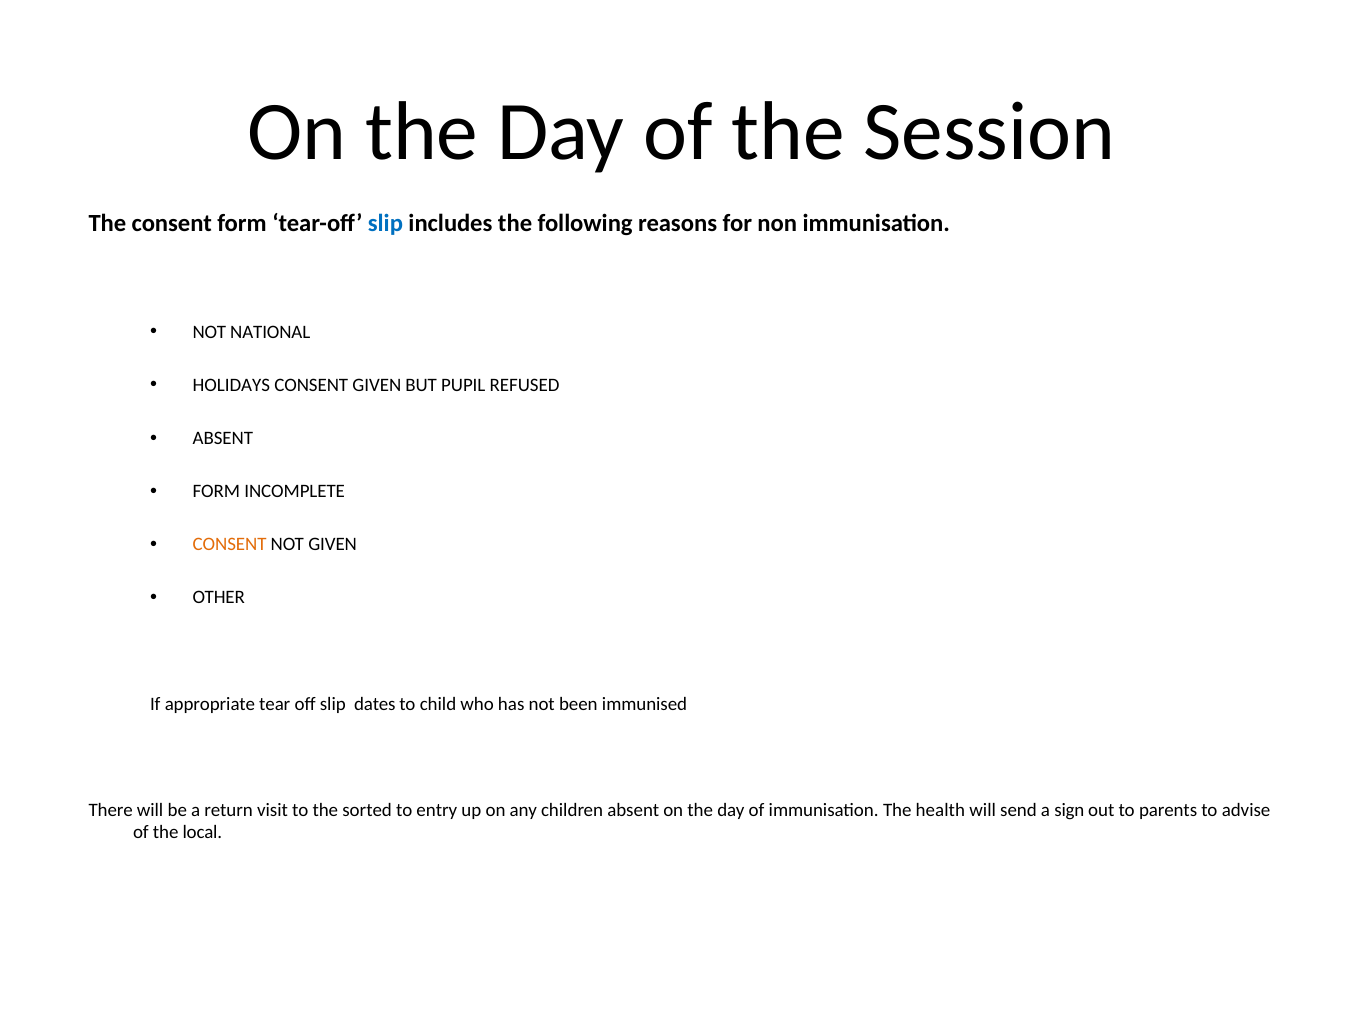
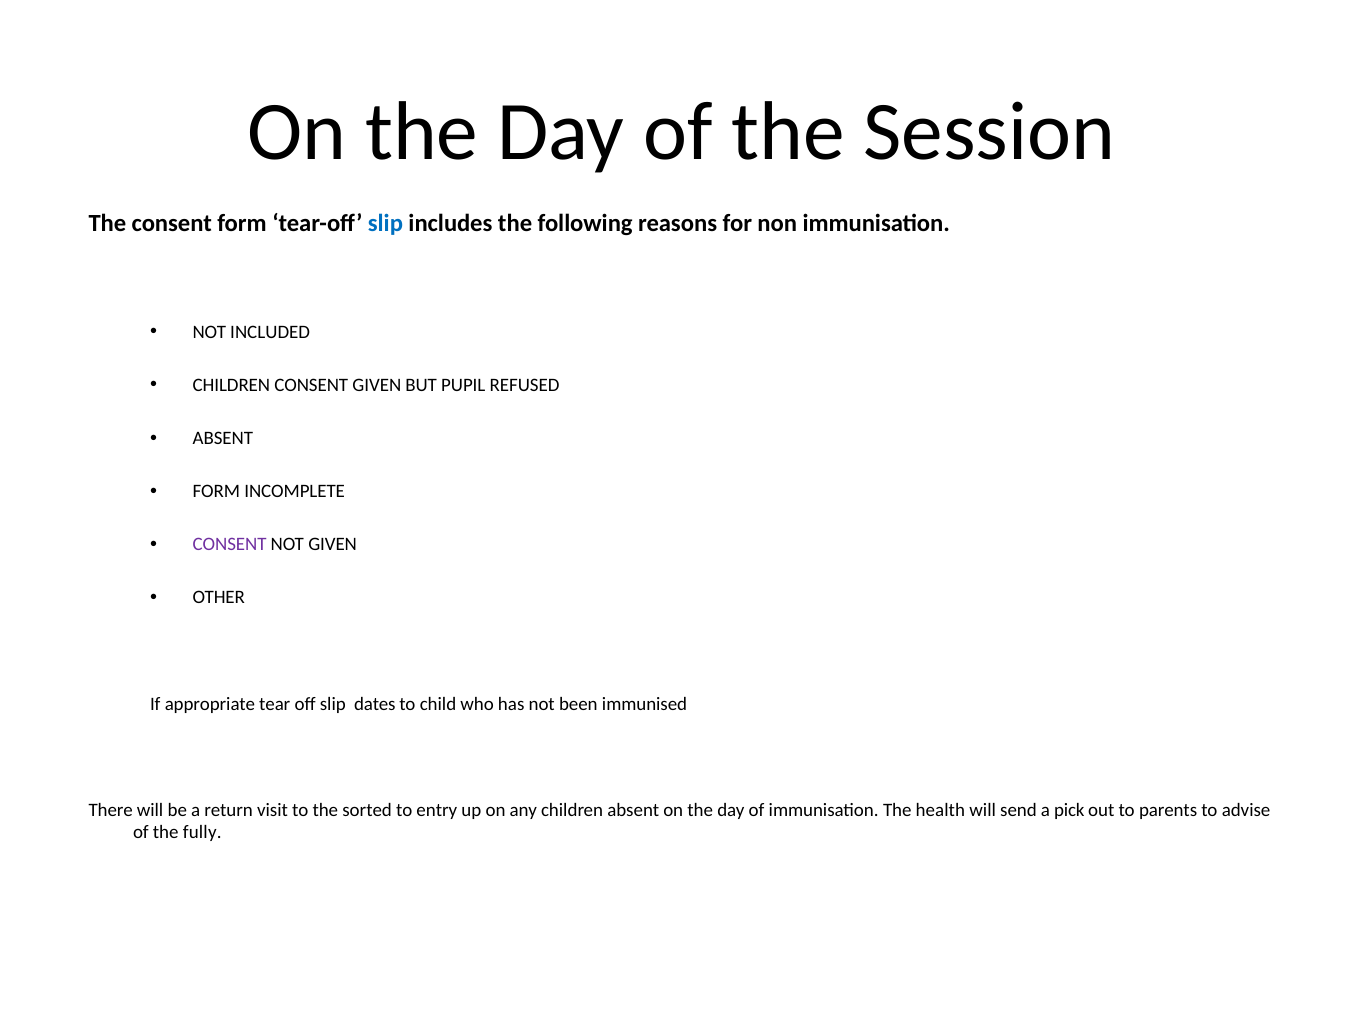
NATIONAL: NATIONAL -> INCLUDED
HOLIDAYS at (231, 385): HOLIDAYS -> CHILDREN
CONSENT at (230, 545) colour: orange -> purple
sign: sign -> pick
local: local -> fully
